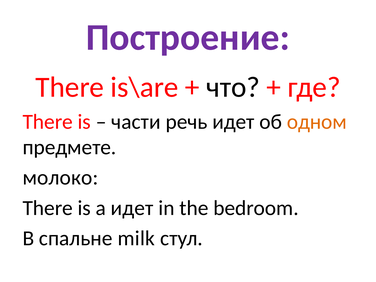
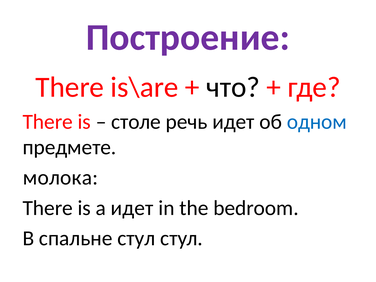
части: части -> столе
одном colour: orange -> blue
молоко: молоко -> молока
спальне milk: milk -> стул
